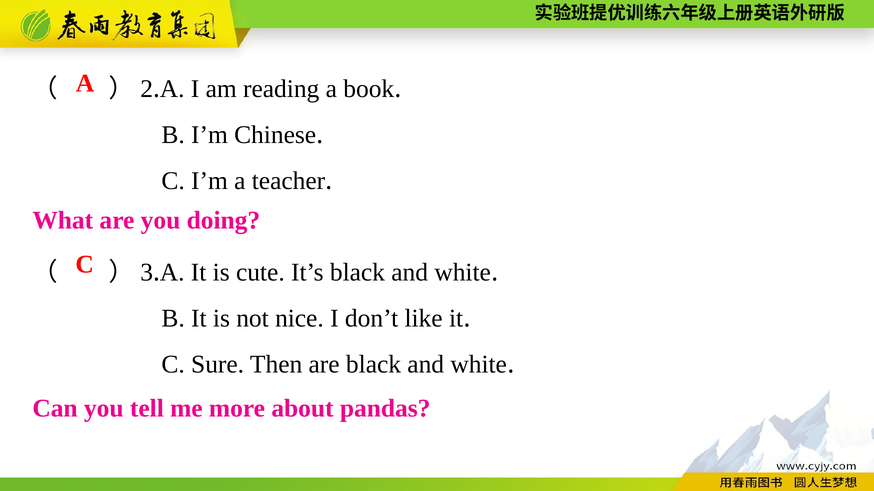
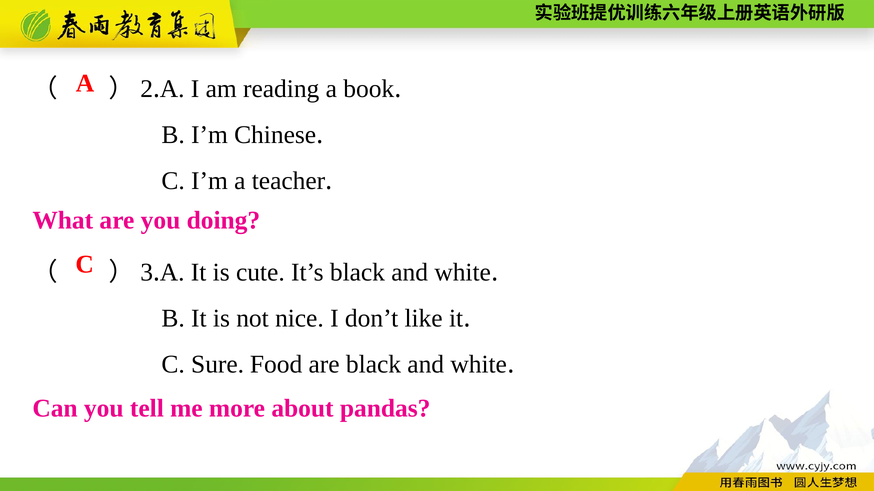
Then: Then -> Food
